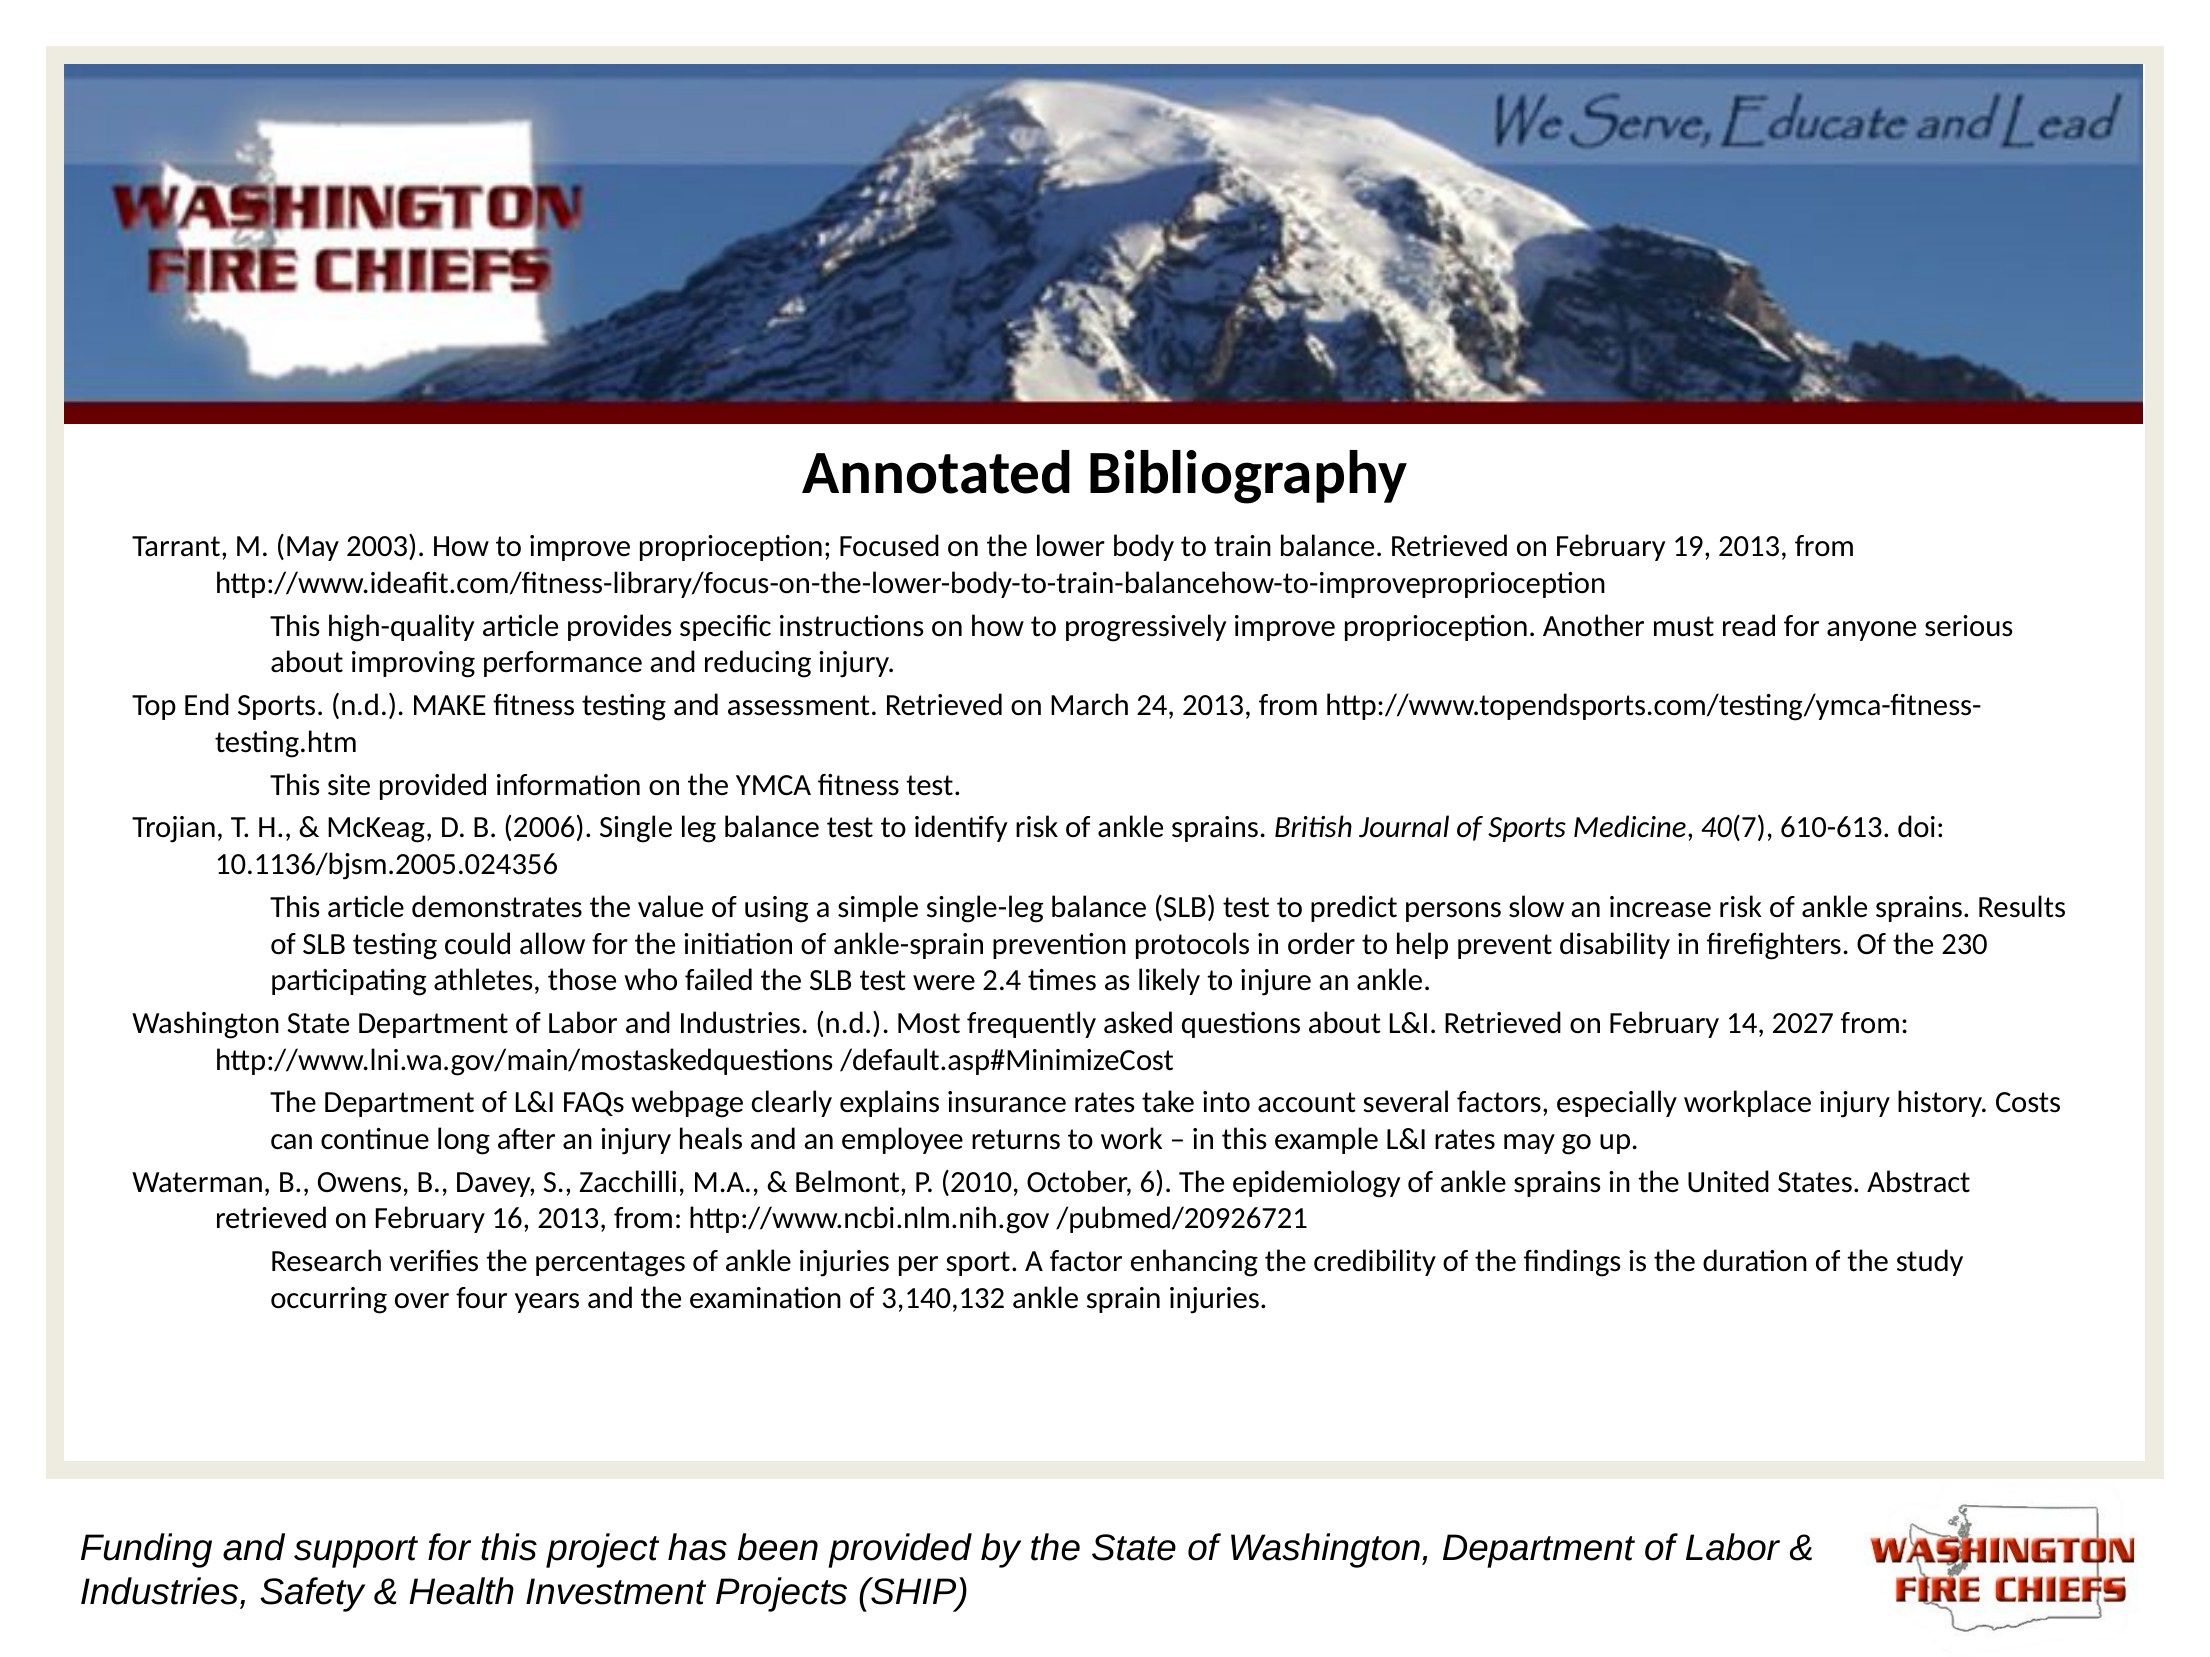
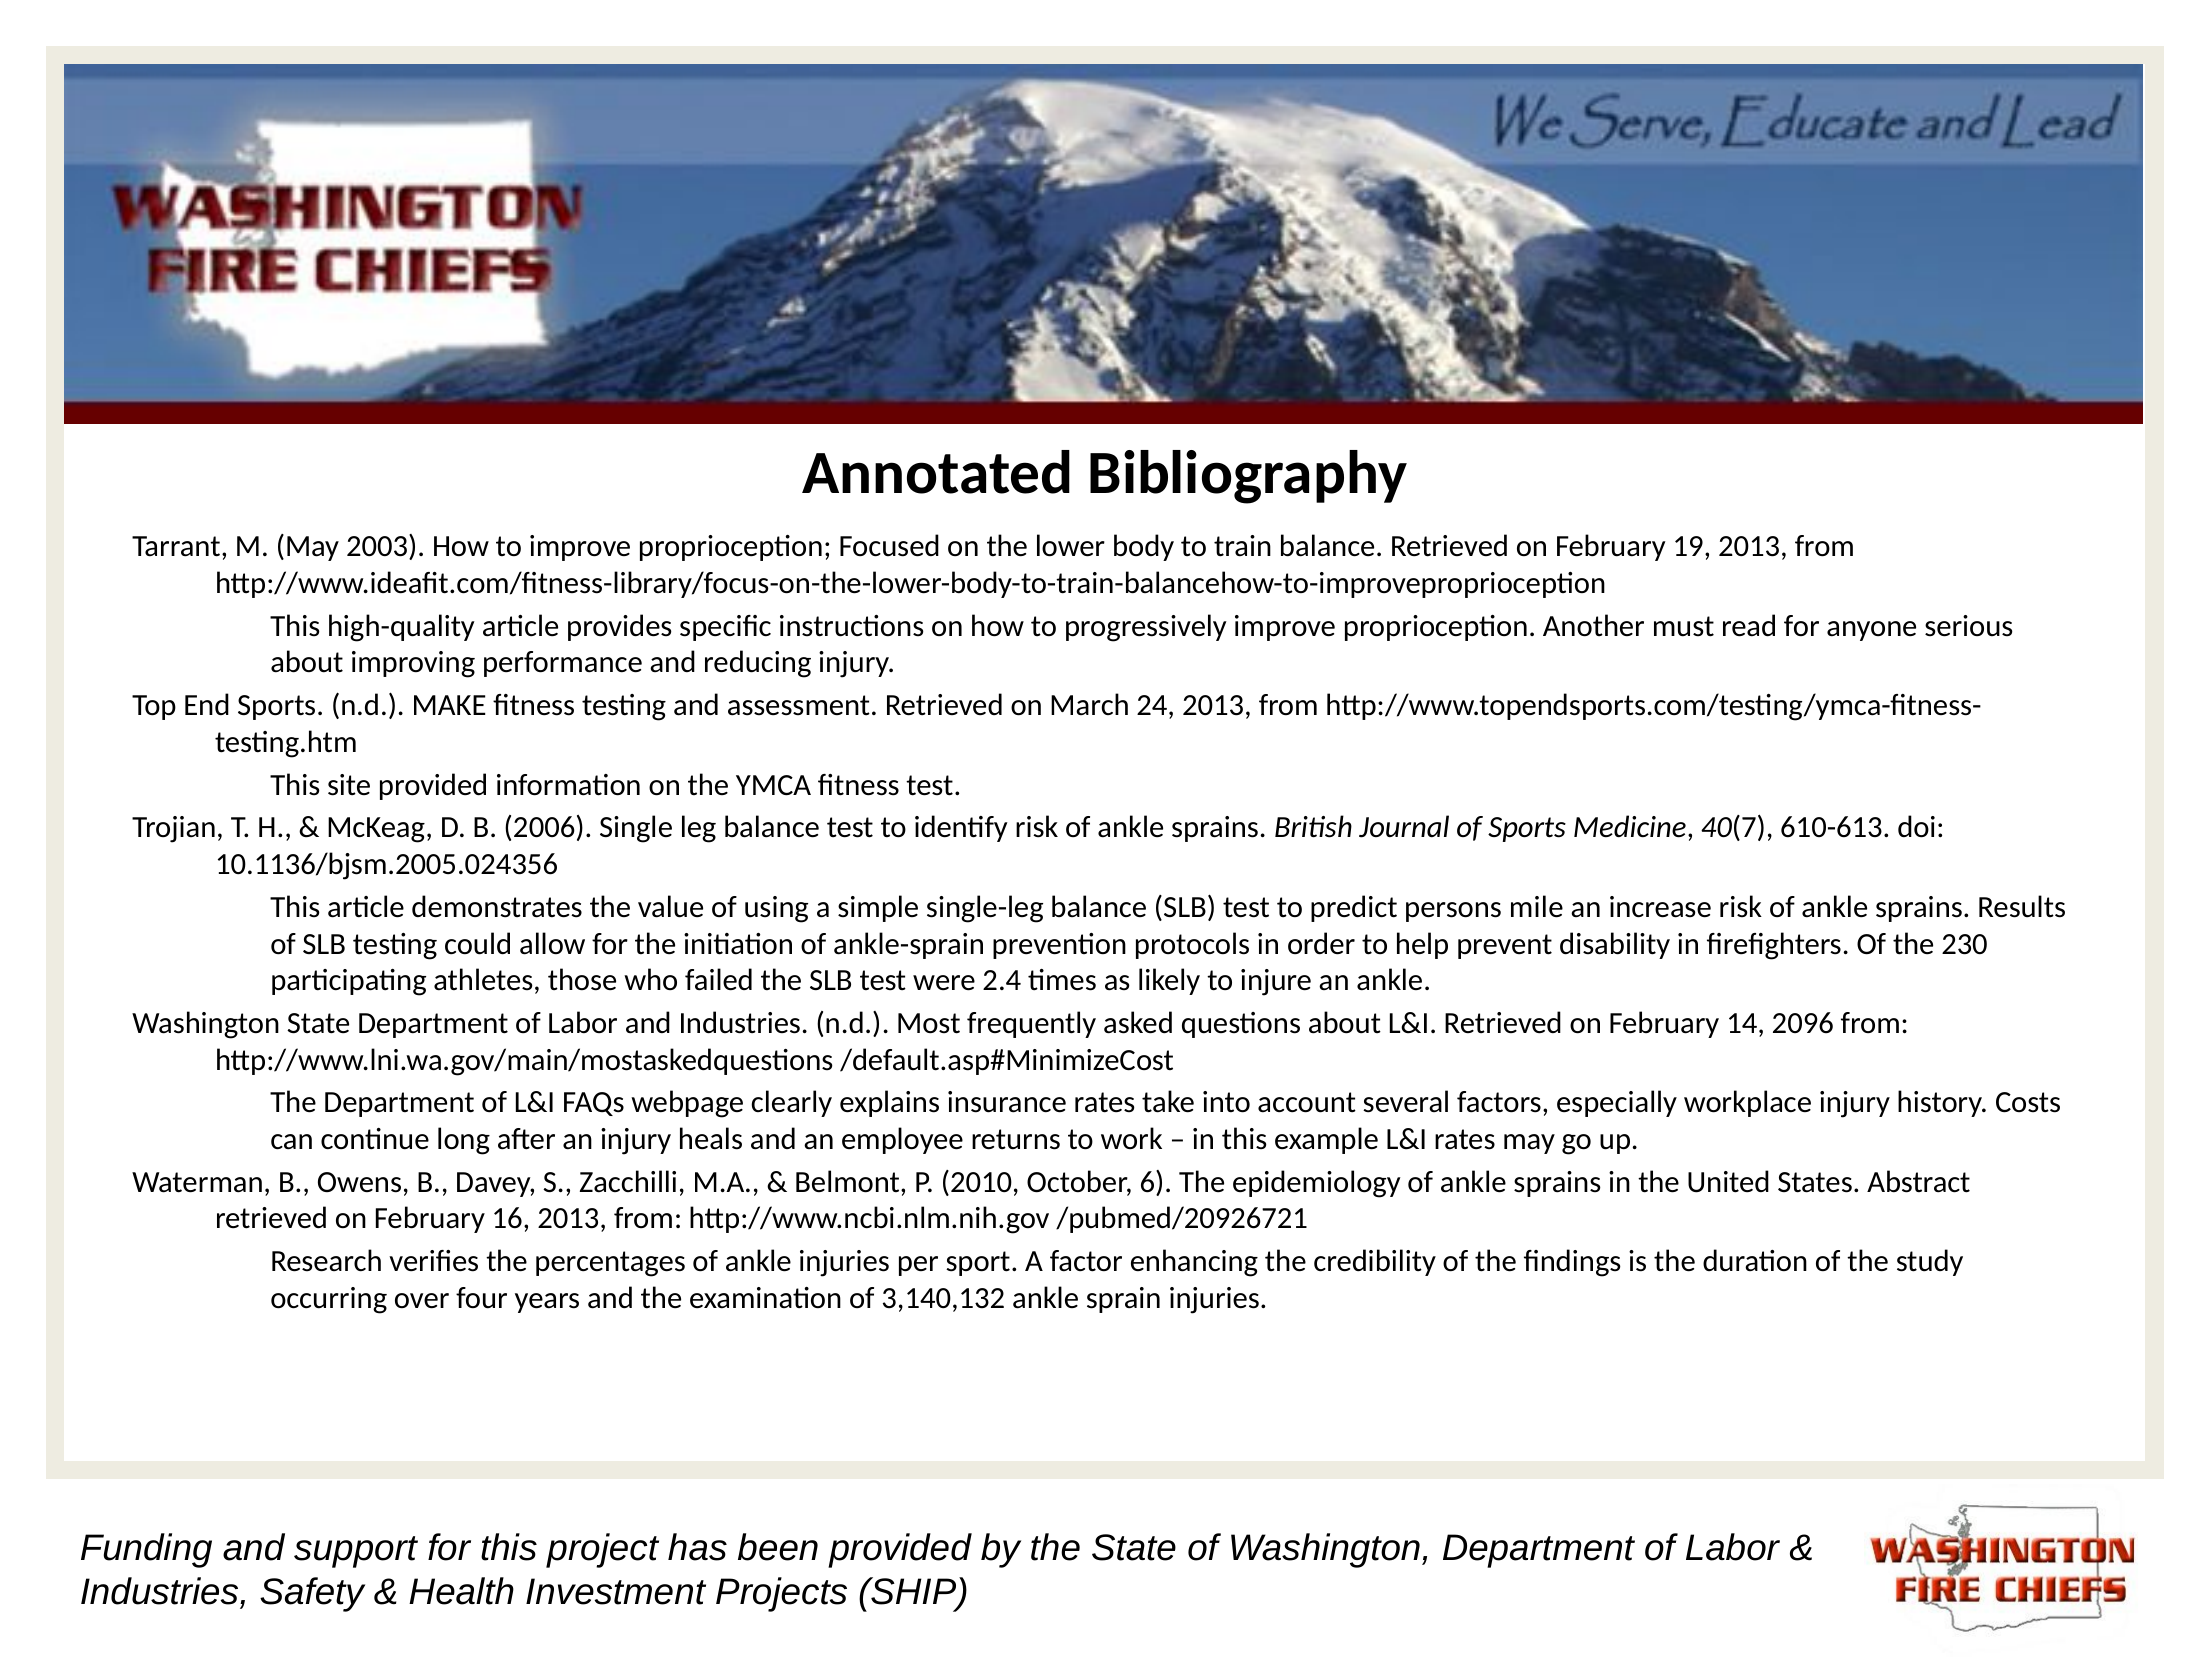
slow: slow -> mile
2027: 2027 -> 2096
